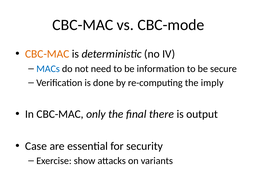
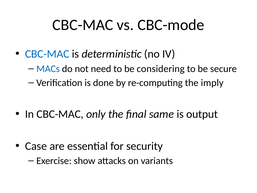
CBC-MAC at (47, 54) colour: orange -> blue
information: information -> considering
there: there -> same
